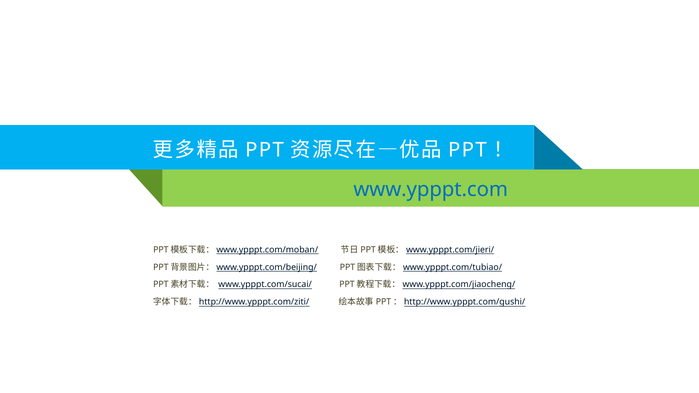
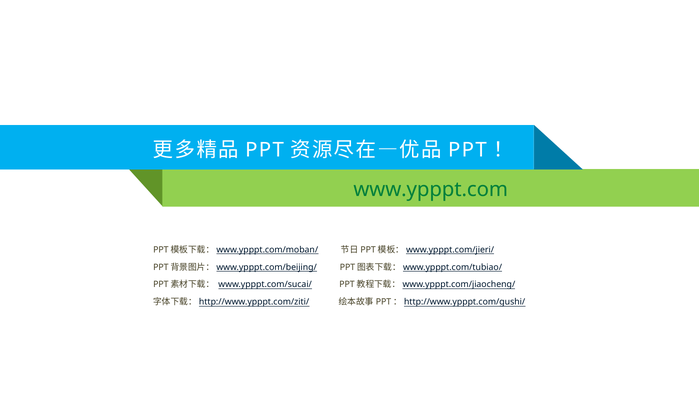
www.ypppt.com colour: blue -> green
